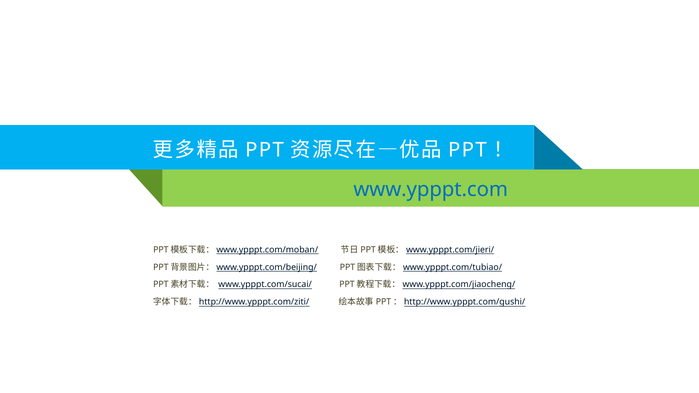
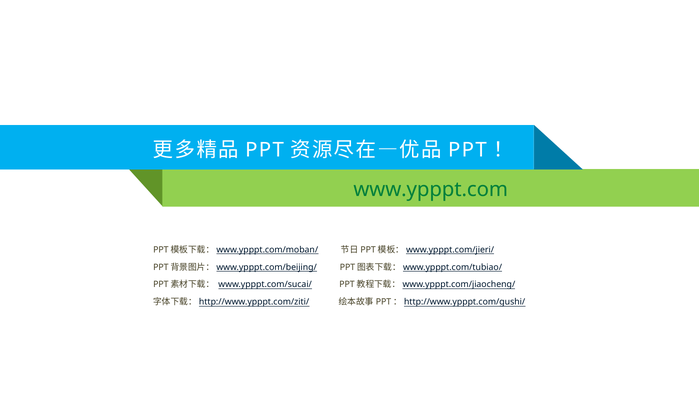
www.ypppt.com colour: blue -> green
